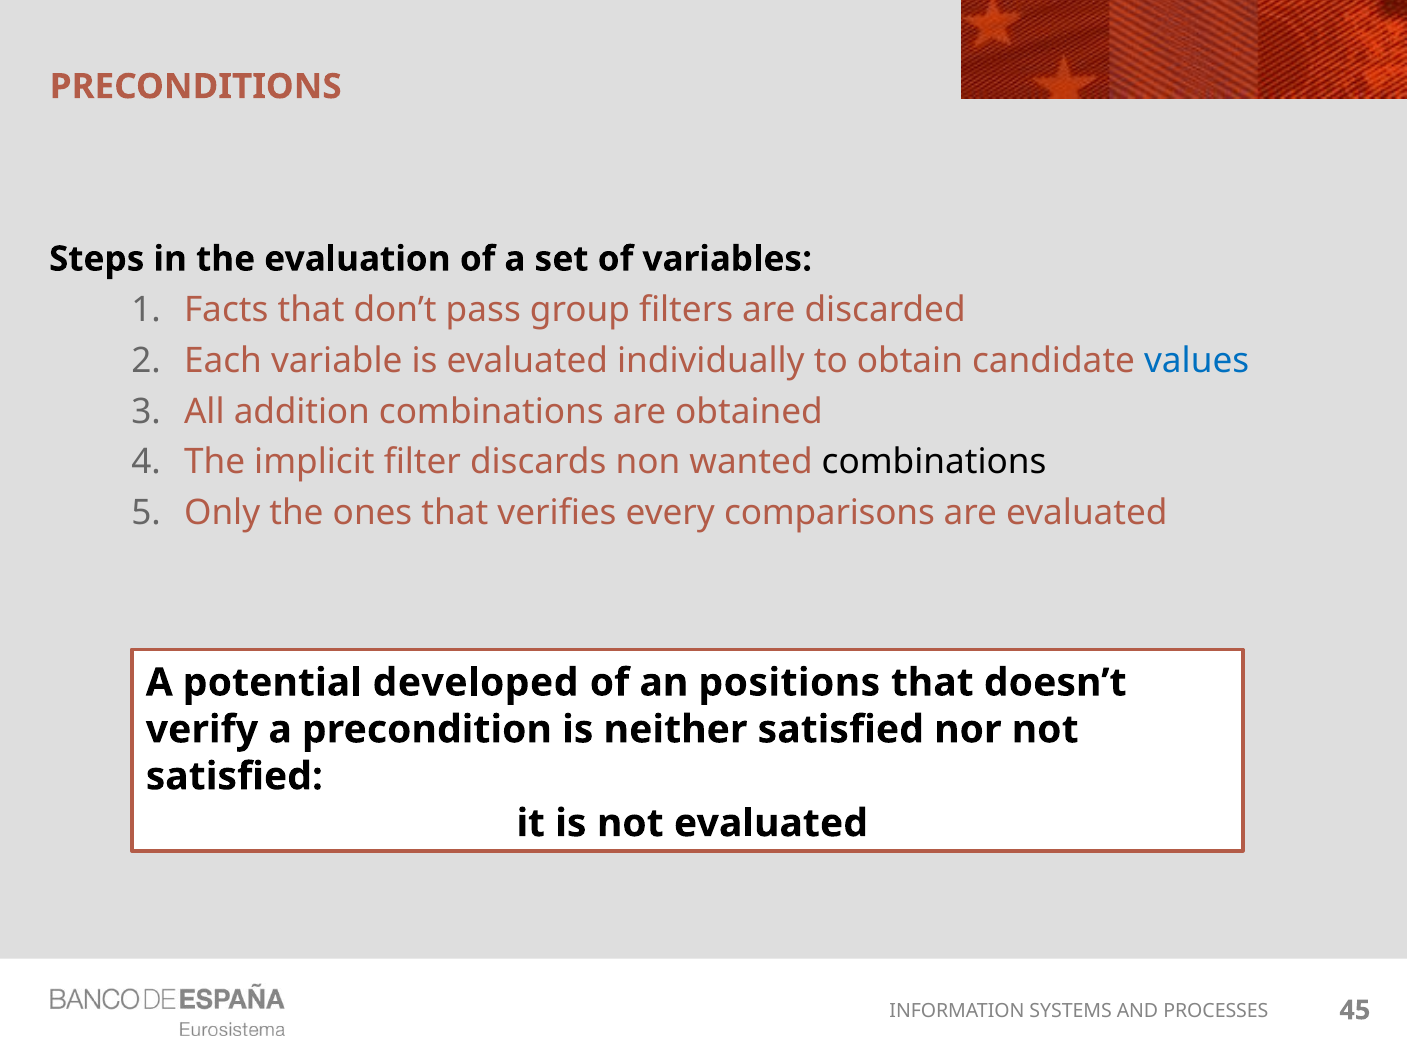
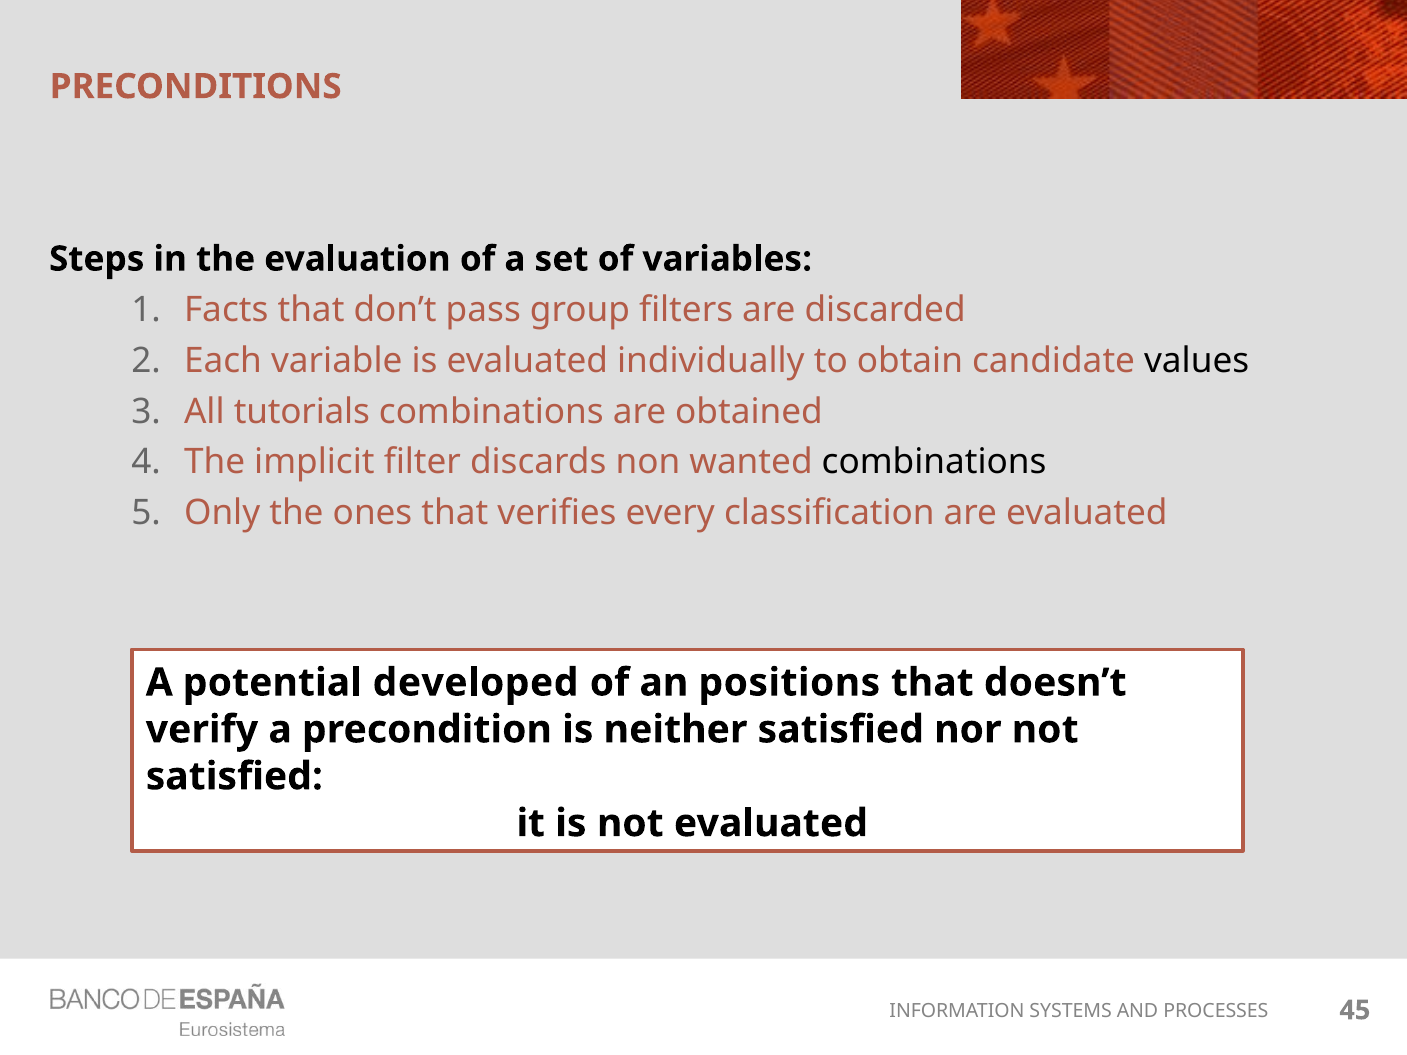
values colour: blue -> black
addition: addition -> tutorials
comparisons: comparisons -> classification
